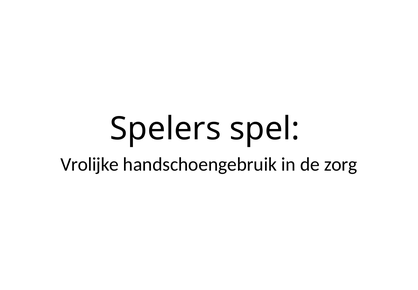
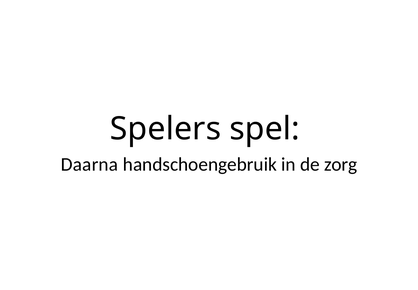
Vrolijke: Vrolijke -> Daarna
